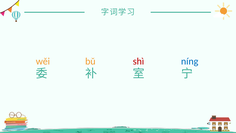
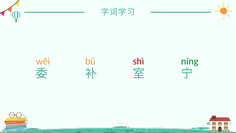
níng colour: blue -> green
